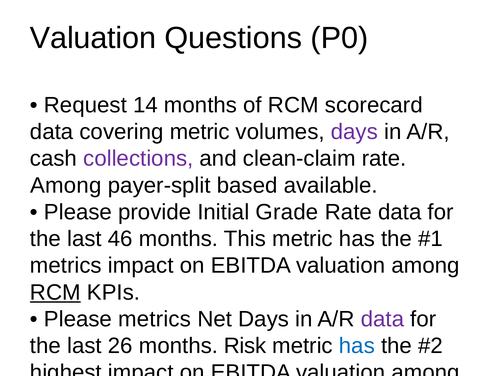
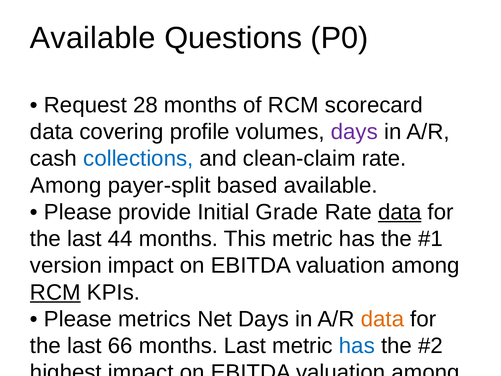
Valuation at (93, 38): Valuation -> Available
14: 14 -> 28
covering metric: metric -> profile
collections colour: purple -> blue
data at (400, 212) underline: none -> present
46: 46 -> 44
metrics at (66, 265): metrics -> version
data at (382, 319) colour: purple -> orange
26: 26 -> 66
months Risk: Risk -> Last
